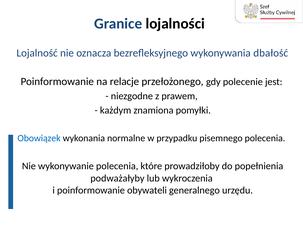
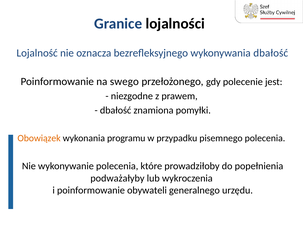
relacje: relacje -> swego
każdym at (116, 110): każdym -> dbałość
Obowiązek colour: blue -> orange
normalne: normalne -> programu
